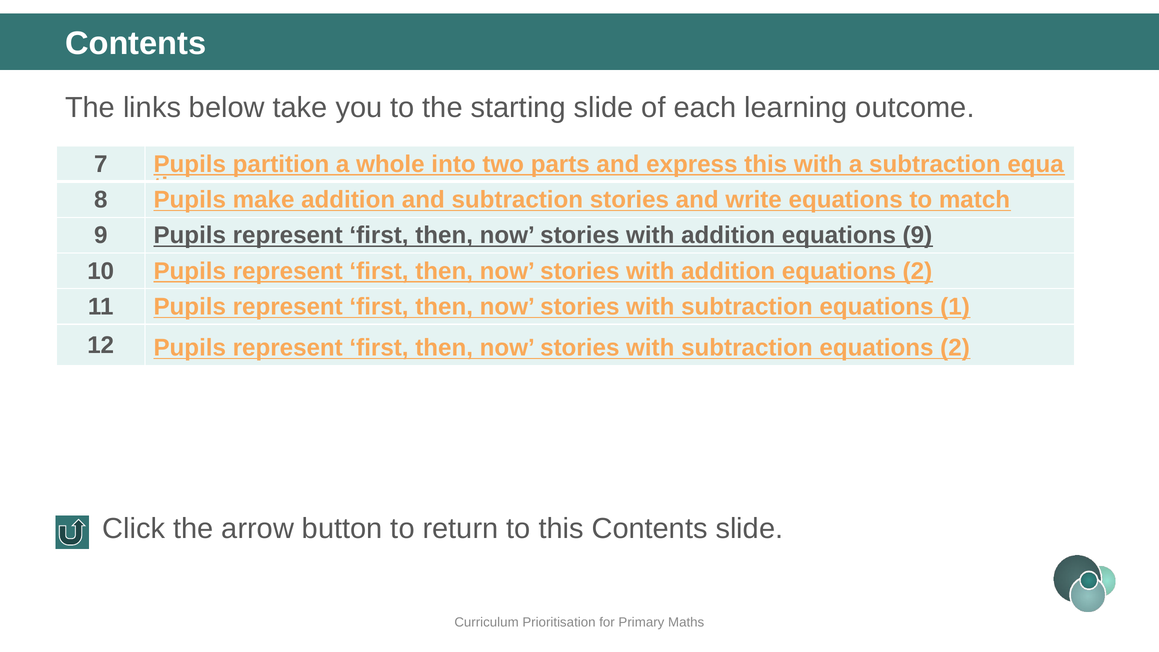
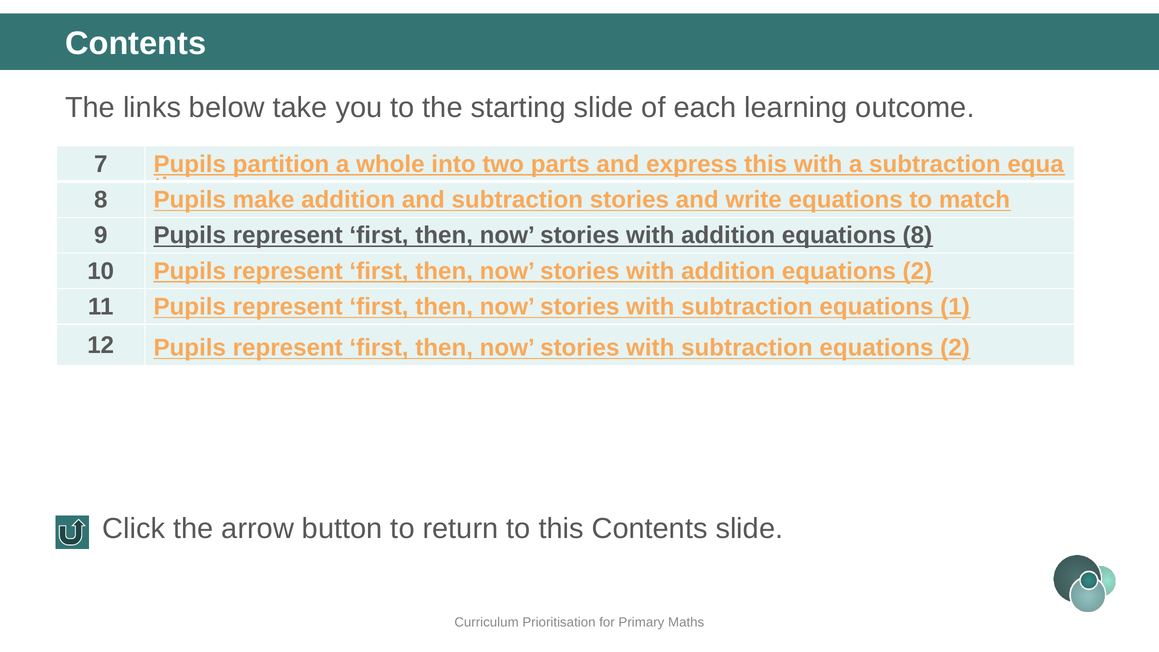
equations 9: 9 -> 8
